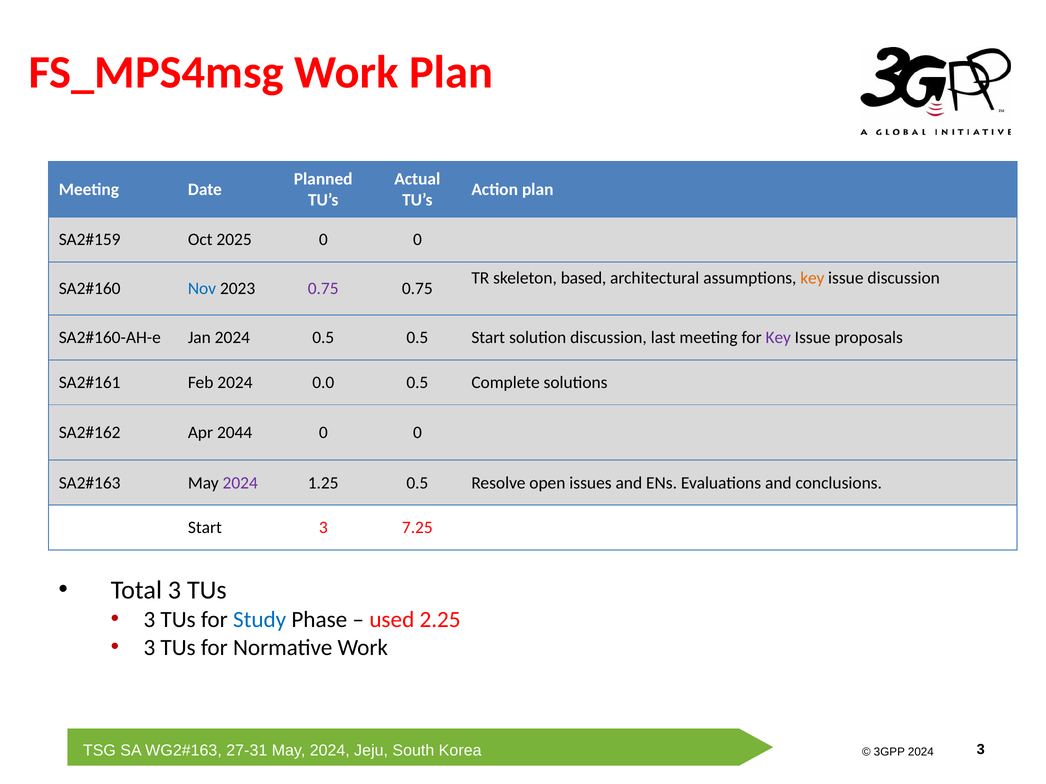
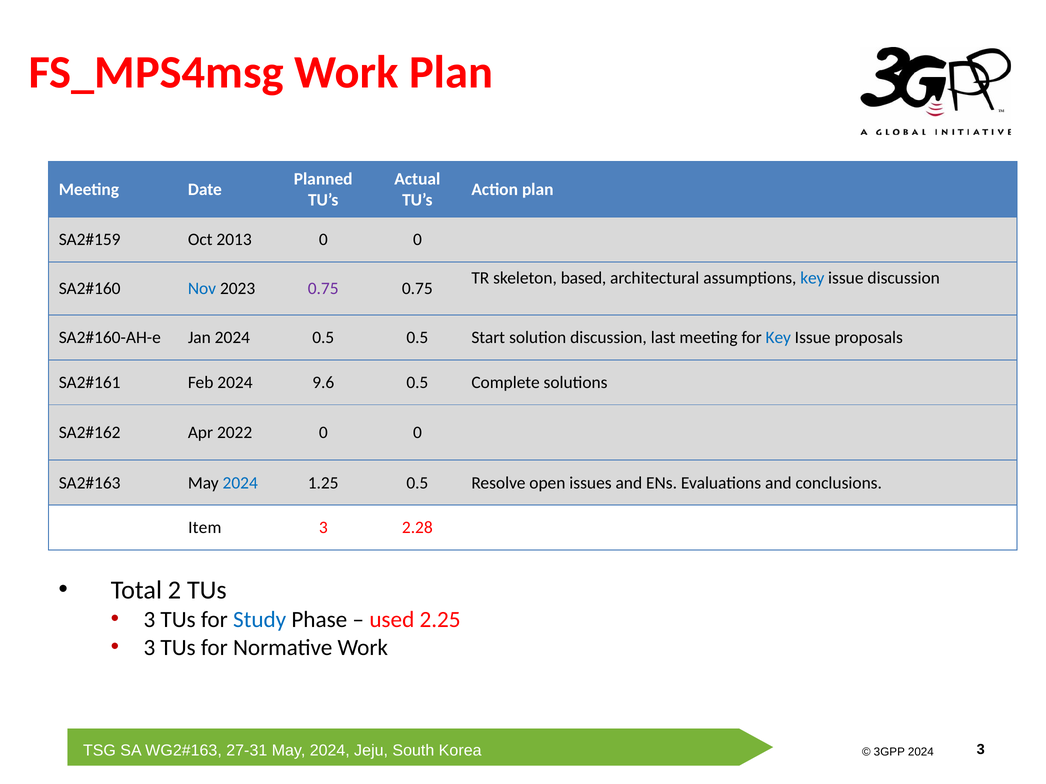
2025: 2025 -> 2013
key at (812, 278) colour: orange -> blue
Key at (778, 338) colour: purple -> blue
0.0: 0.0 -> 9.6
2044: 2044 -> 2022
2024 at (240, 483) colour: purple -> blue
Start at (205, 528): Start -> Item
7.25: 7.25 -> 2.28
Total 3: 3 -> 2
